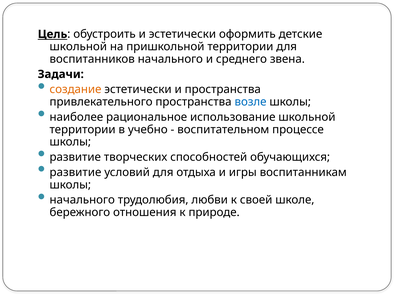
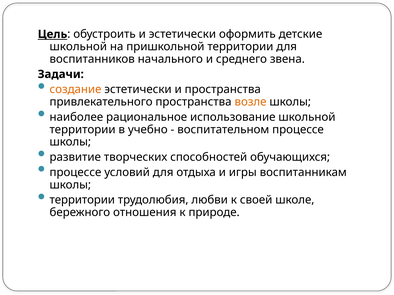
возле colour: blue -> orange
развитие at (75, 173): развитие -> процессе
начального at (82, 200): начального -> территории
